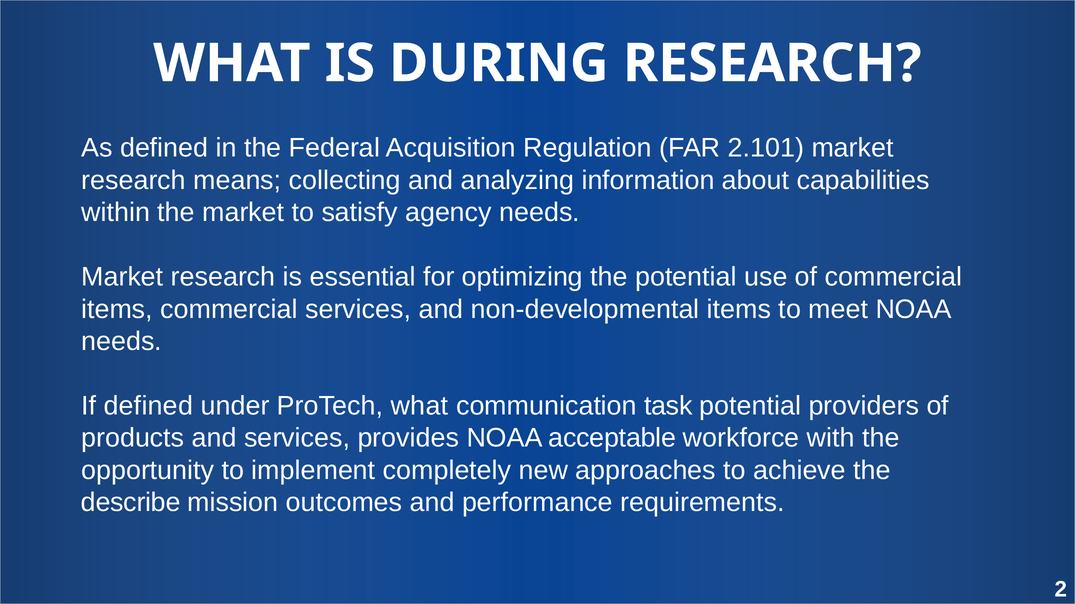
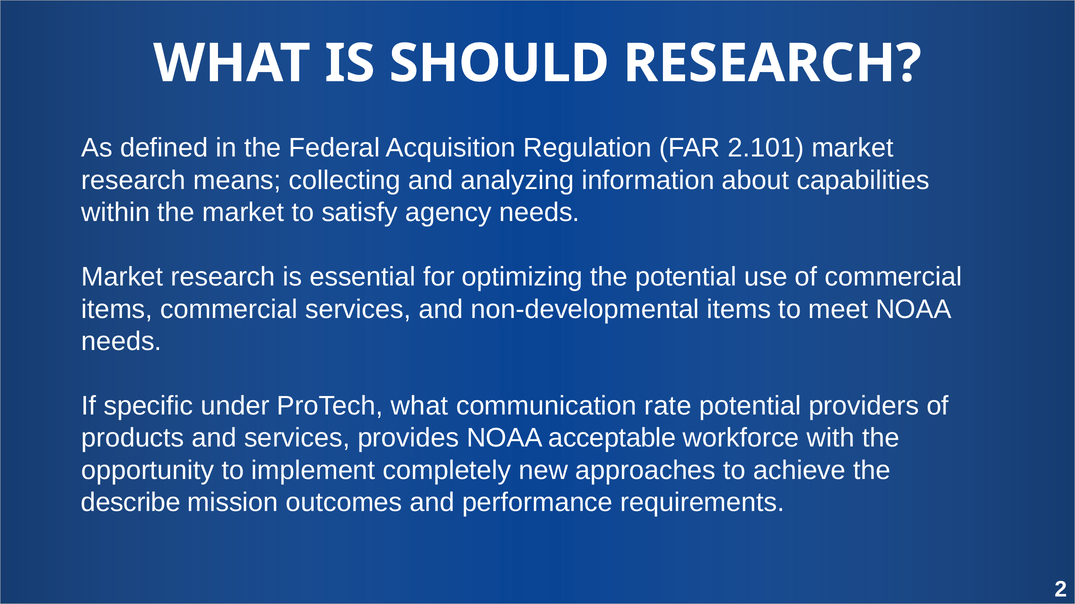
DURING: DURING -> SHOULD
If defined: defined -> specific
task: task -> rate
